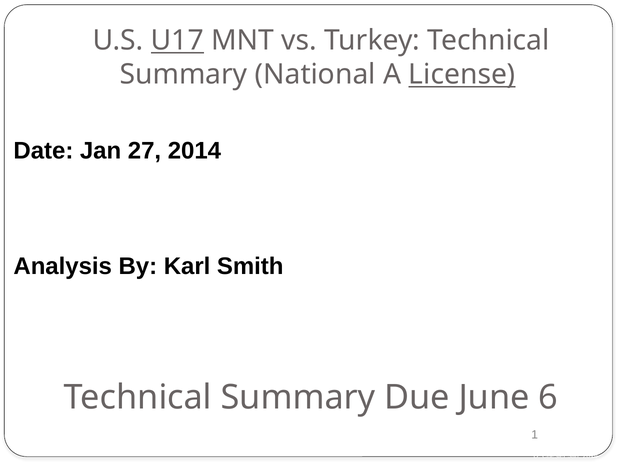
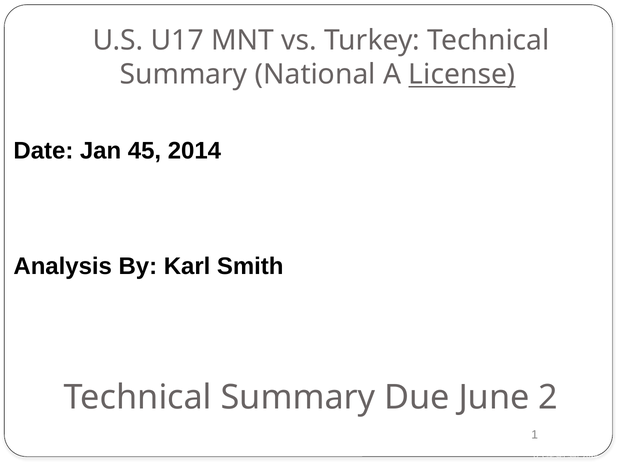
U17 underline: present -> none
27: 27 -> 45
6: 6 -> 2
